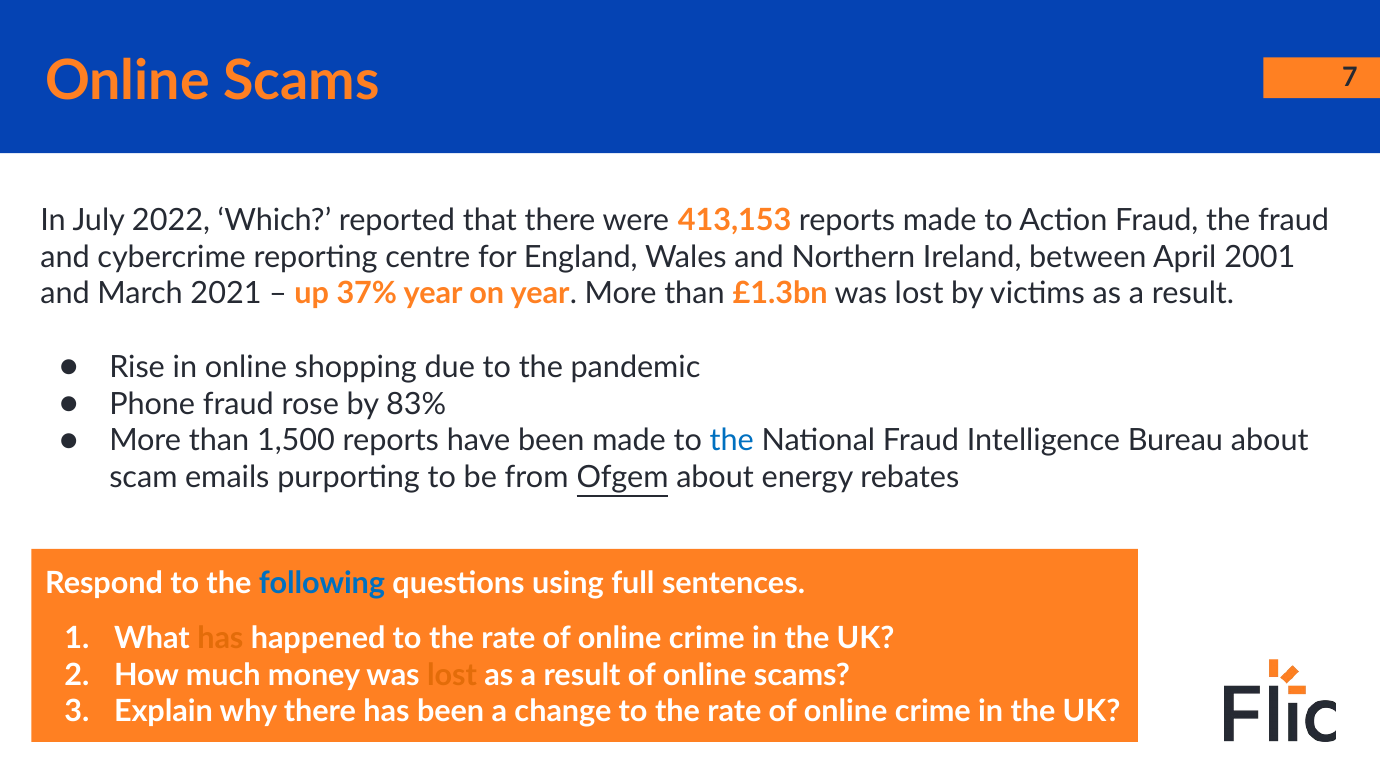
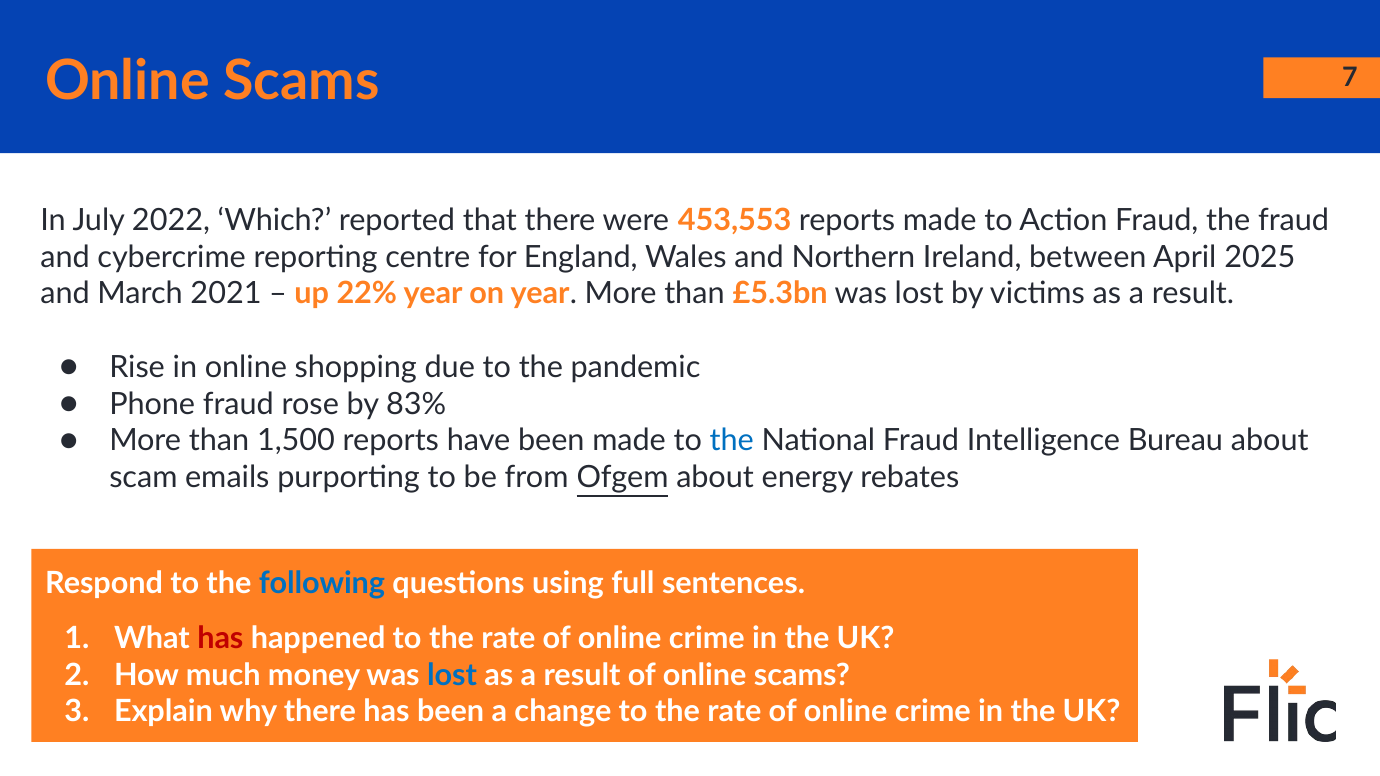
413,153: 413,153 -> 453,553
2001: 2001 -> 2025
37%: 37% -> 22%
£1.3bn: £1.3bn -> £5.3bn
has at (220, 639) colour: orange -> red
lost at (452, 675) colour: orange -> blue
